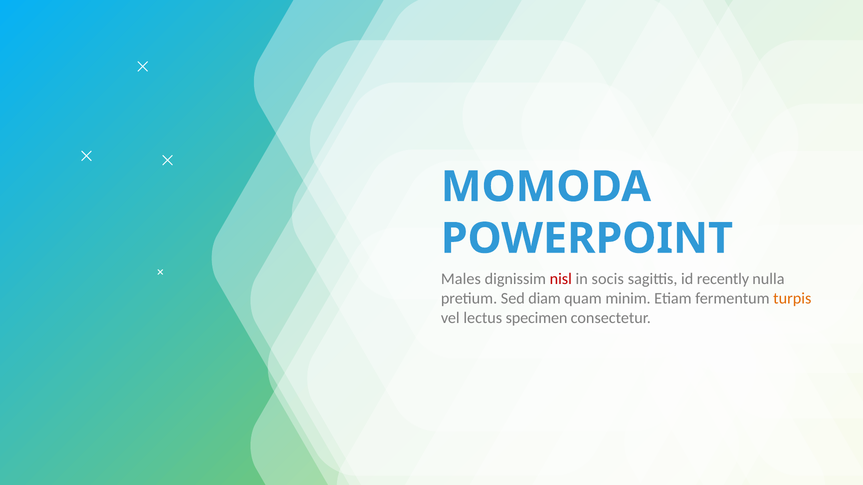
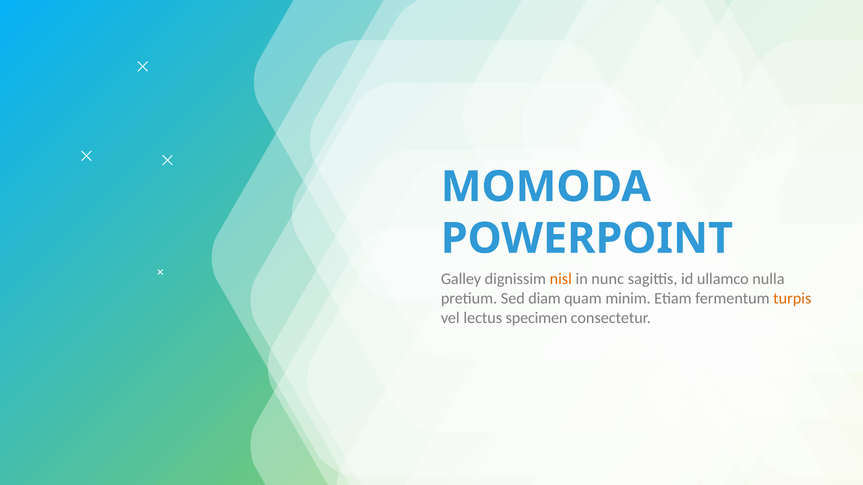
Males: Males -> Galley
nisl colour: red -> orange
socis: socis -> nunc
recently: recently -> ullamco
